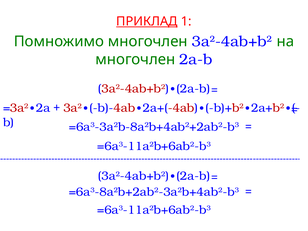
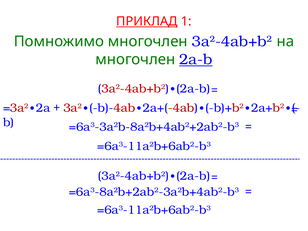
2a-b at (196, 59) underline: none -> present
